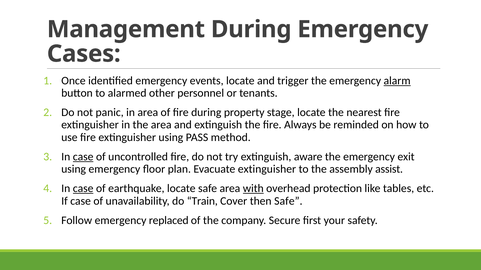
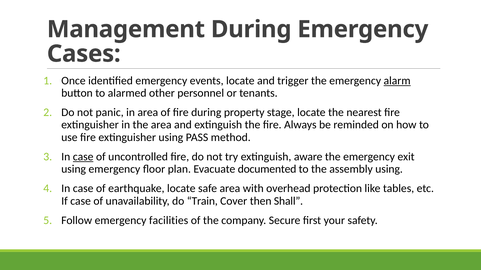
Evacuate extinguisher: extinguisher -> documented
assembly assist: assist -> using
case at (83, 189) underline: present -> none
with underline: present -> none
then Safe: Safe -> Shall
replaced: replaced -> facilities
